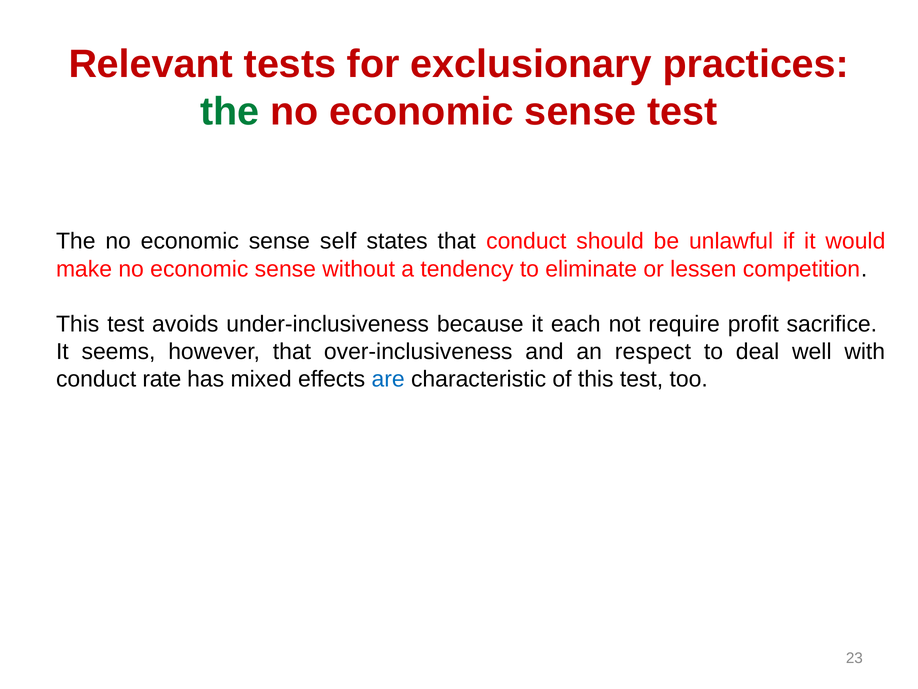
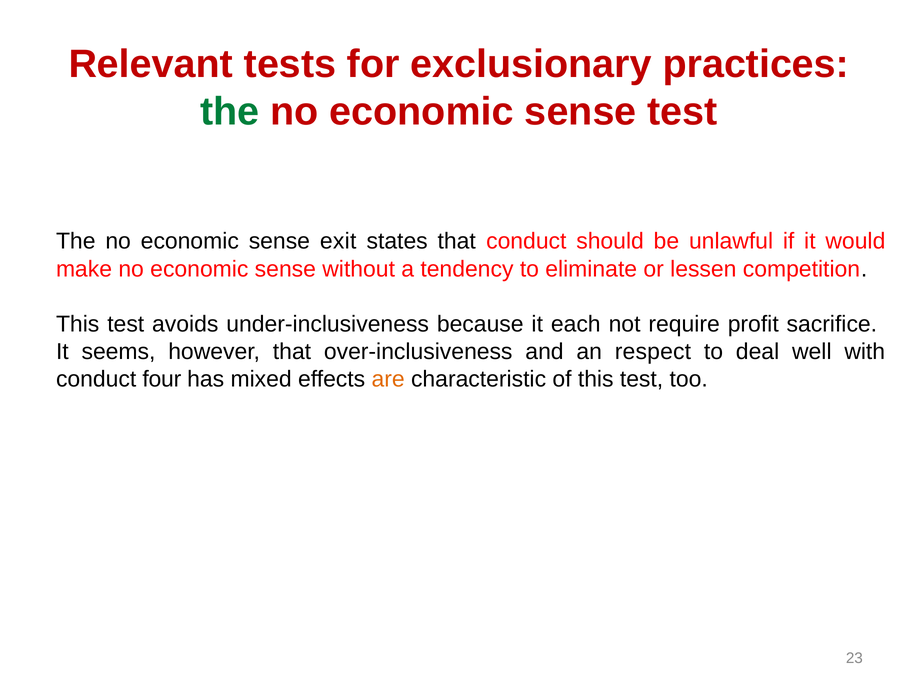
self: self -> exit
rate: rate -> four
are colour: blue -> orange
